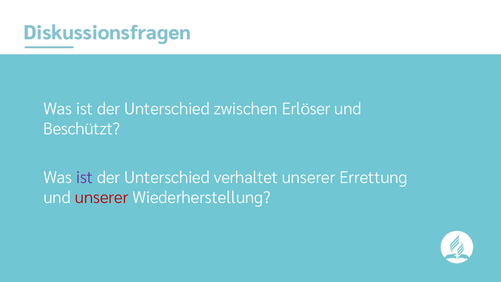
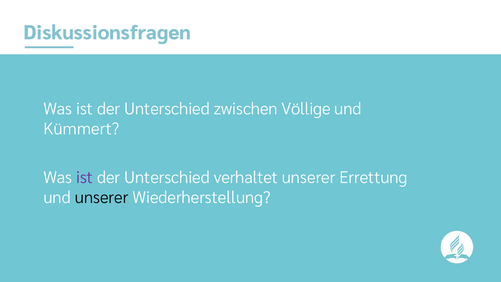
Erlöser: Erlöser -> Völlige
Beschützt: Beschützt -> Kümmert
unserer at (102, 198) colour: red -> black
